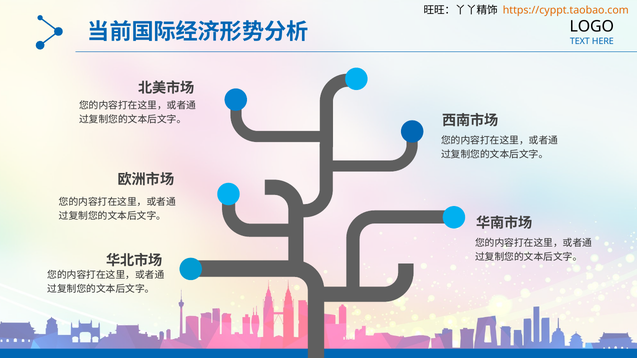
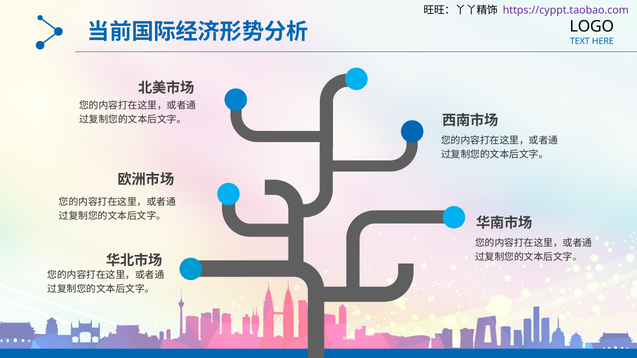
https://cyppt.taobao.com colour: orange -> purple
